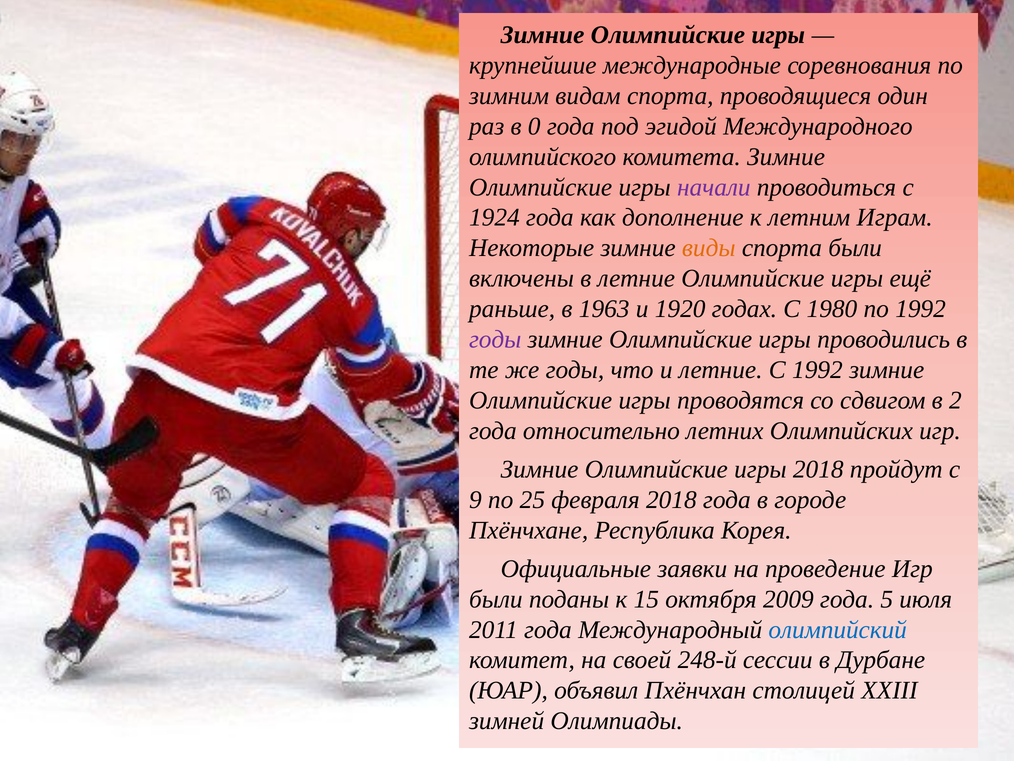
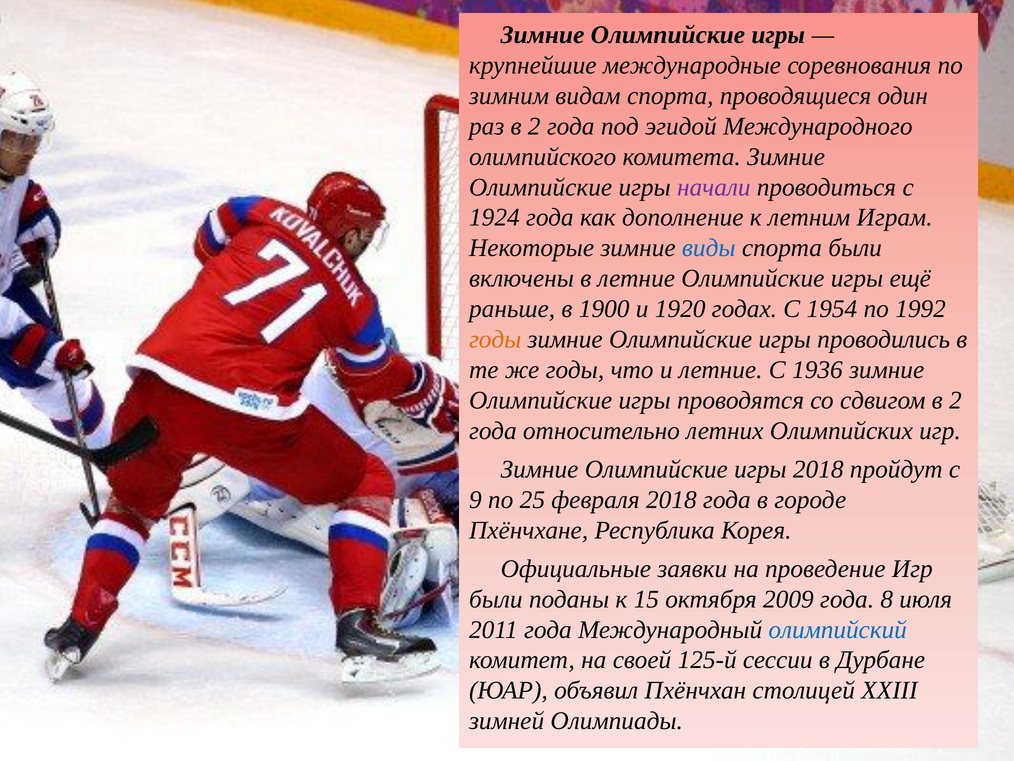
раз в 0: 0 -> 2
виды colour: orange -> blue
1963: 1963 -> 1900
1980: 1980 -> 1954
годы at (495, 339) colour: purple -> orange
С 1992: 1992 -> 1936
5: 5 -> 8
248-й: 248-й -> 125-й
